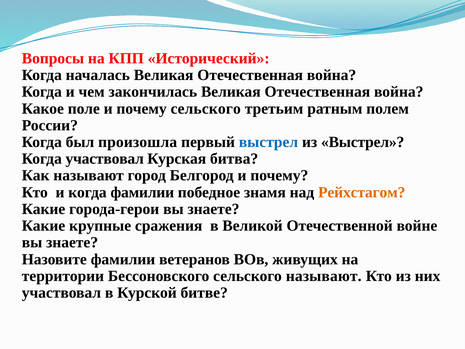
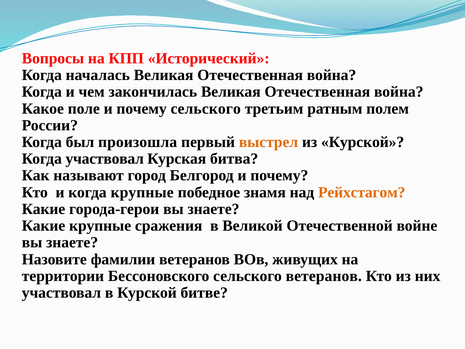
выстрел at (269, 142) colour: blue -> orange
из Выстрел: Выстрел -> Курской
когда фамилии: фамилии -> крупные
сельского называют: называют -> ветеранов
